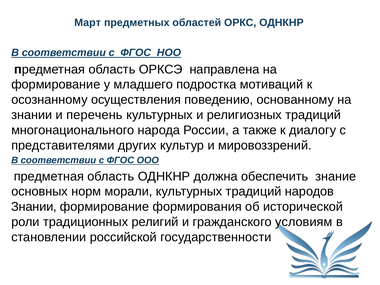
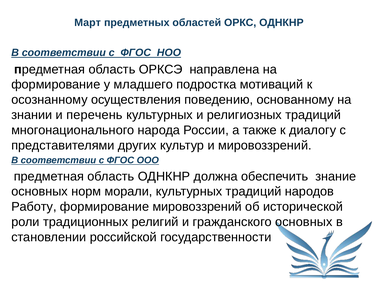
Знании at (34, 207): Знании -> Работу
формирование формирования: формирования -> мировоззрений
гражданского условиям: условиям -> основных
